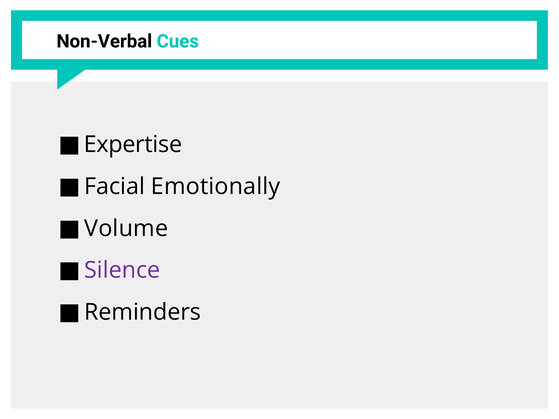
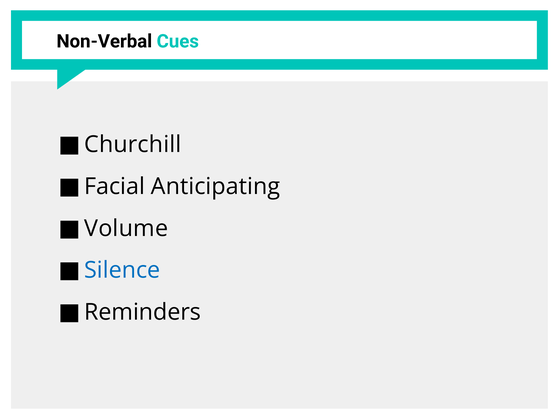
Expertise: Expertise -> Churchill
Emotionally: Emotionally -> Anticipating
Silence colour: purple -> blue
